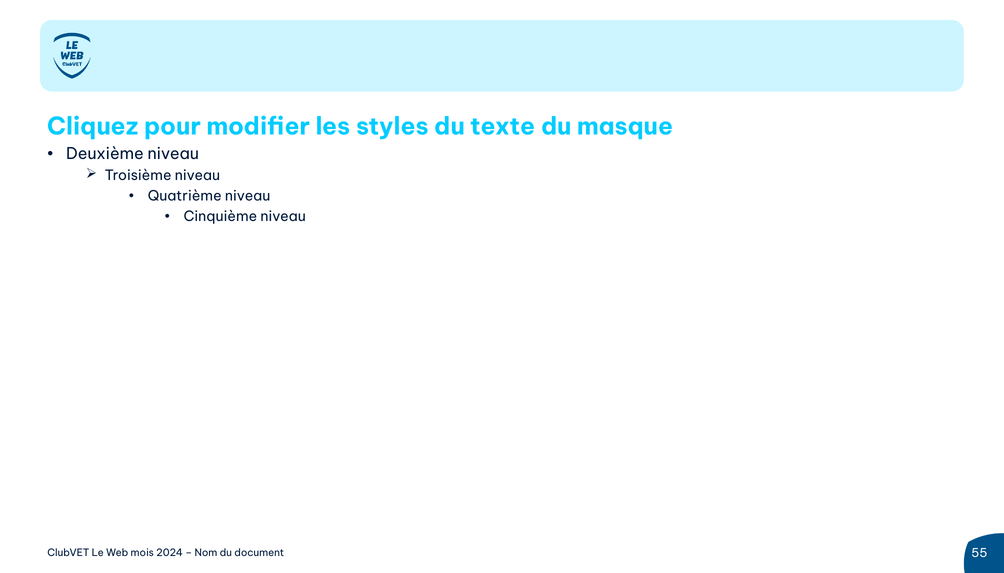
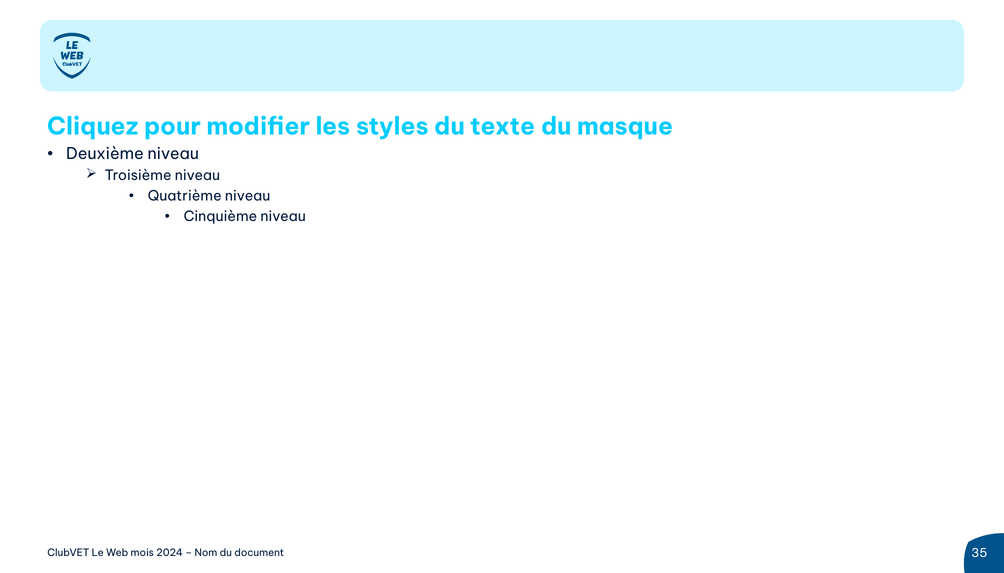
55: 55 -> 35
